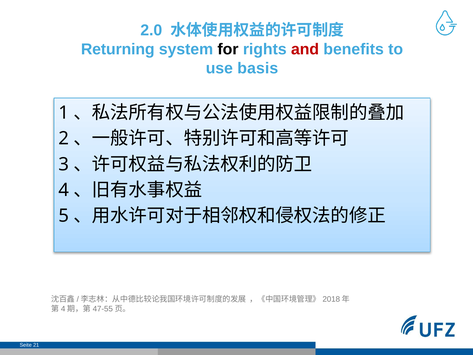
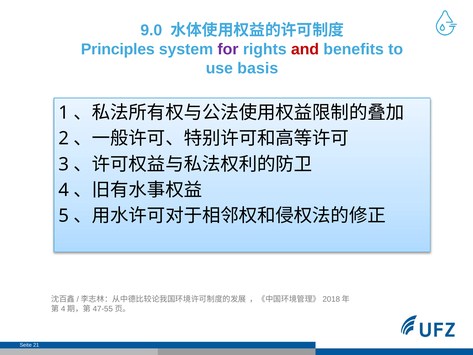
2.0: 2.0 -> 9.0
Returning: Returning -> Principles
for colour: black -> purple
